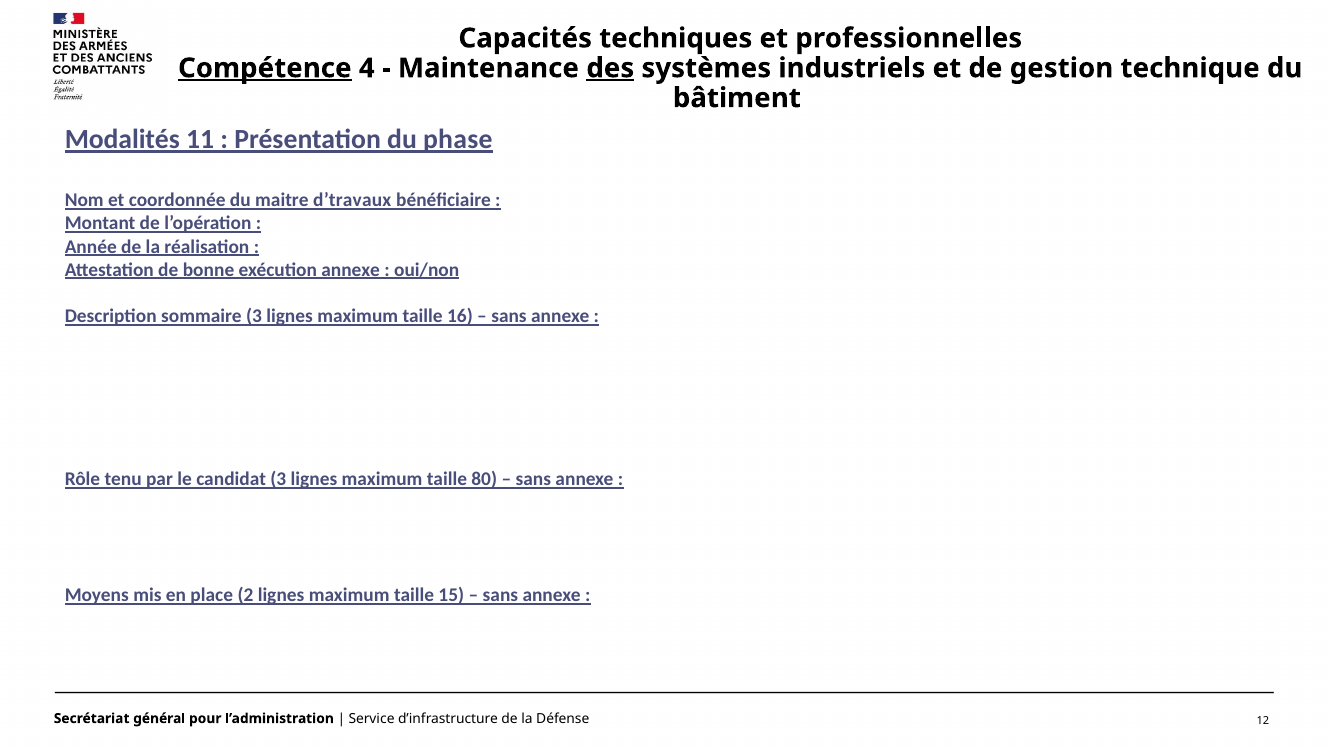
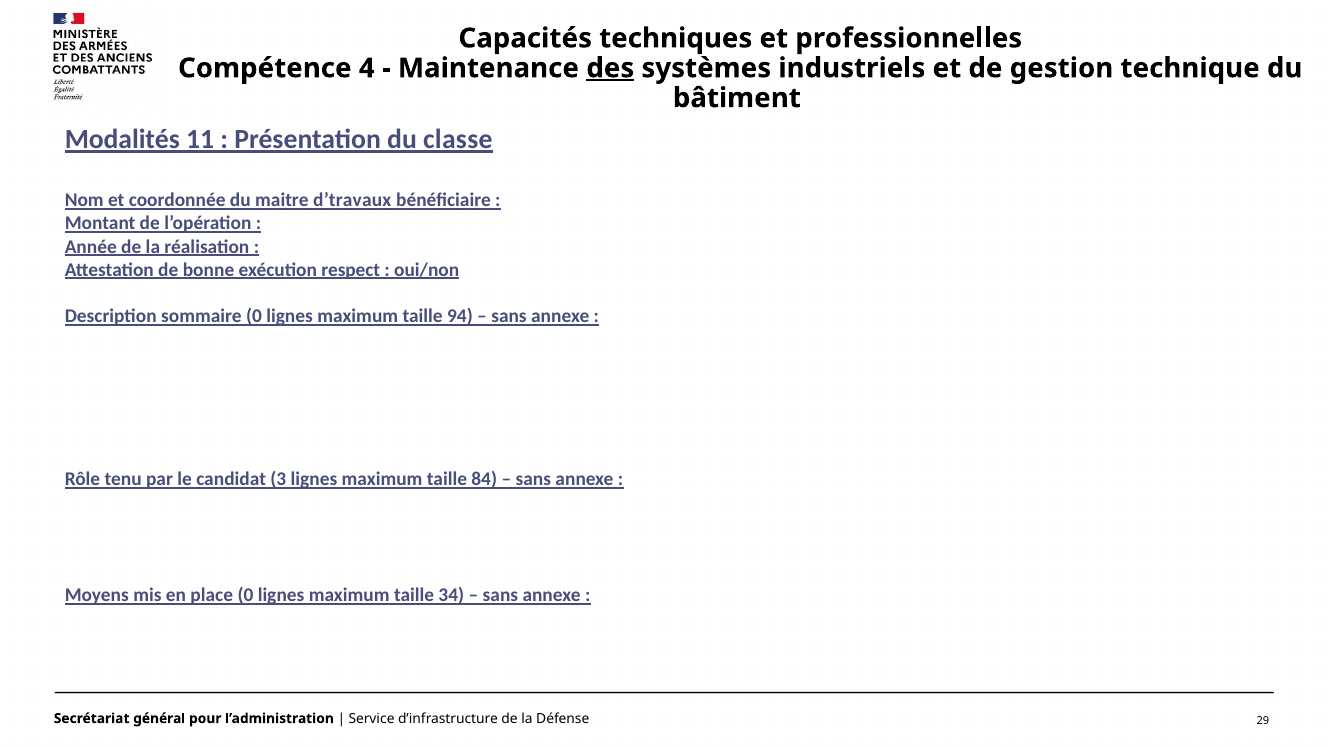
Compétence underline: present -> none
phase: phase -> classe
exécution annexe: annexe -> respect
sommaire 3: 3 -> 0
16: 16 -> 94
80: 80 -> 84
place 2: 2 -> 0
15: 15 -> 34
12: 12 -> 29
